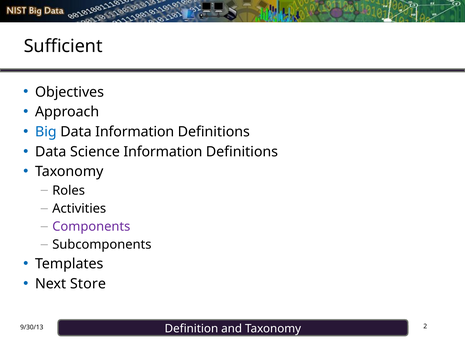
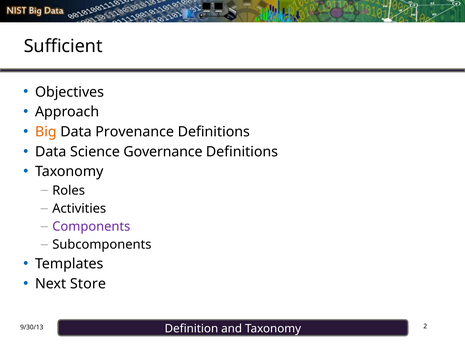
Big colour: blue -> orange
Data Information: Information -> Provenance
Science Information: Information -> Governance
